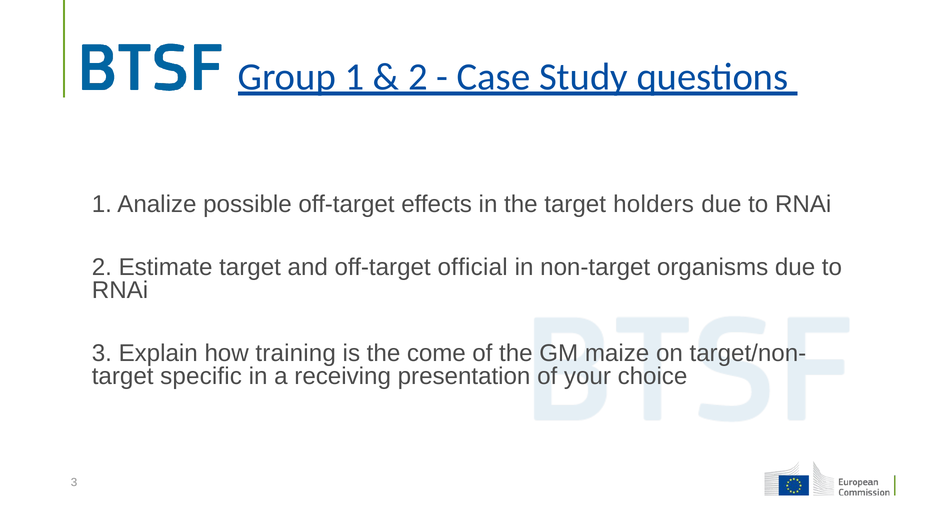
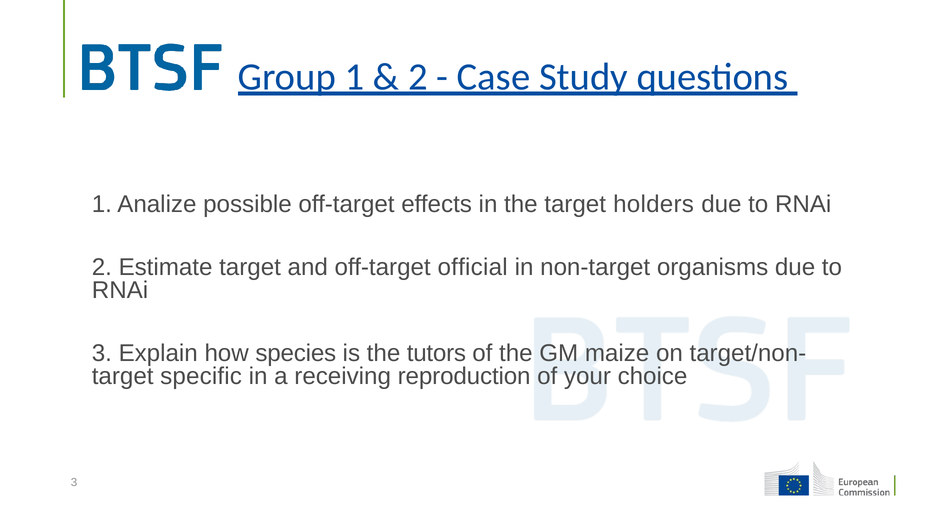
training: training -> species
come: come -> tutors
presentation: presentation -> reproduction
